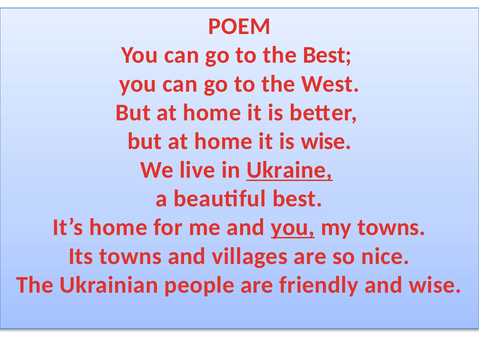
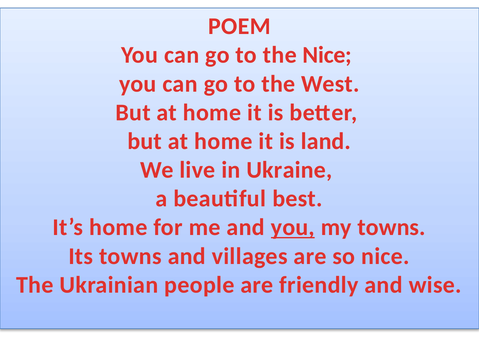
the Best: Best -> Nice
is wise: wise -> land
Ukraine underline: present -> none
